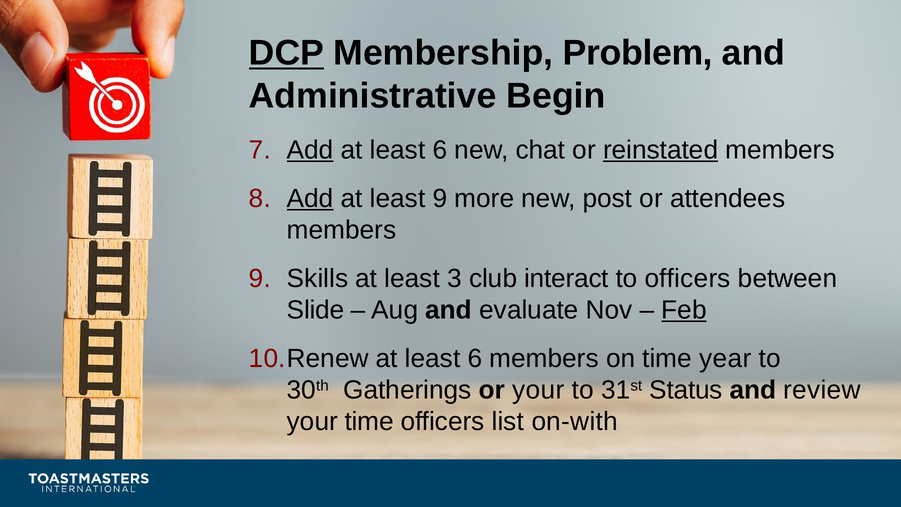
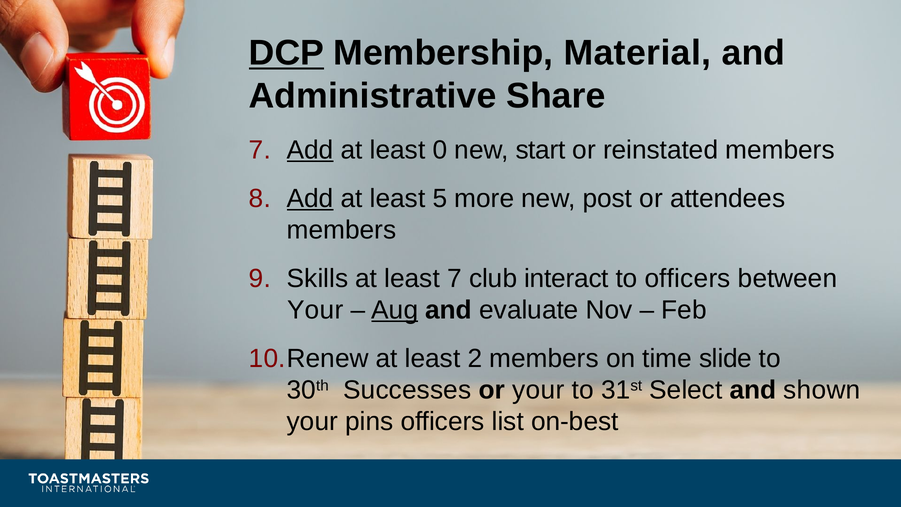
Problem: Problem -> Material
Begin: Begin -> Share
6 at (440, 150): 6 -> 0
chat: chat -> start
reinstated underline: present -> none
least 9: 9 -> 5
least 3: 3 -> 7
Slide at (315, 310): Slide -> Your
Aug underline: none -> present
Feb underline: present -> none
6 at (475, 358): 6 -> 2
year: year -> slide
Gatherings: Gatherings -> Successes
Status: Status -> Select
review: review -> shown
your time: time -> pins
on-with: on-with -> on-best
